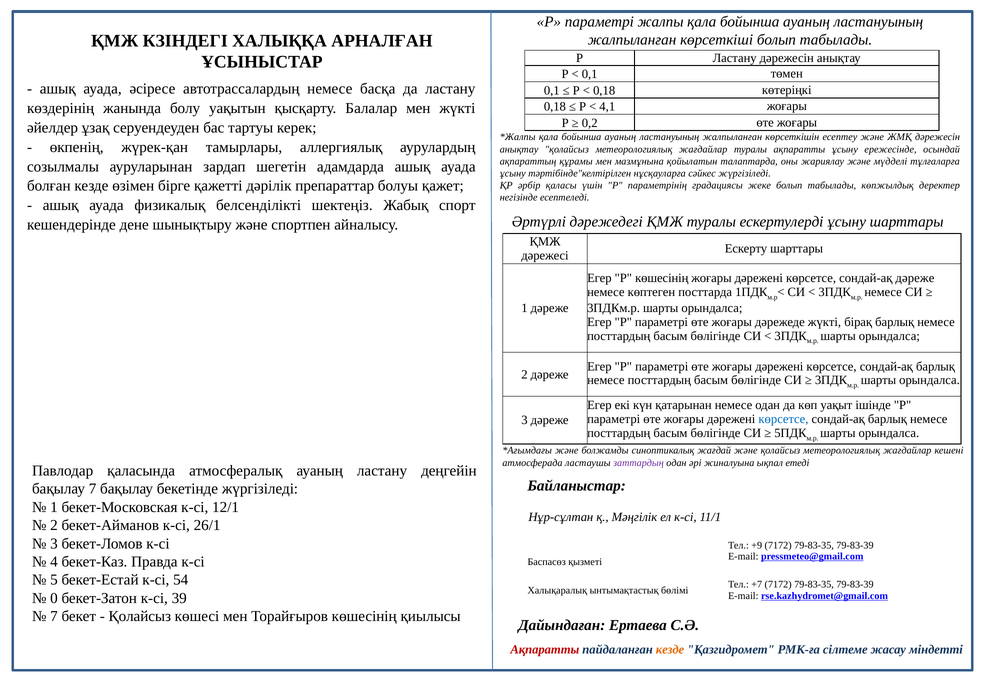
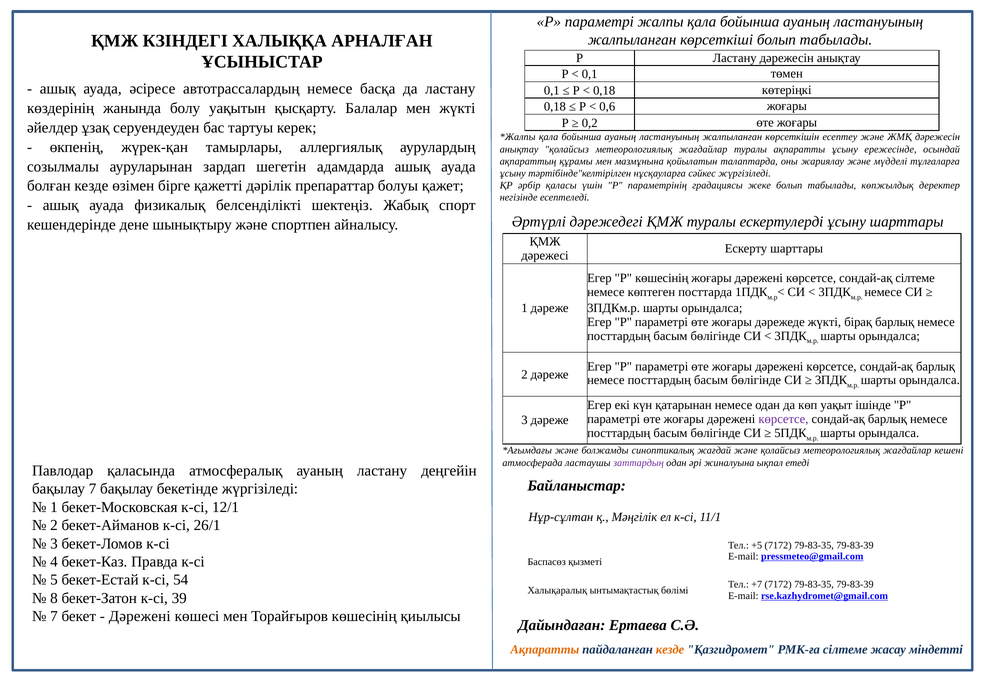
4,1: 4,1 -> 0,6
сондай-ақ дәреже: дәреже -> сілтеме
көрсетсе at (783, 419) colour: blue -> purple
+9: +9 -> +5
0: 0 -> 8
Қолайсыз at (140, 616): Қолайсыз -> Дәрежені
Ақпаратты at (545, 649) colour: red -> orange
